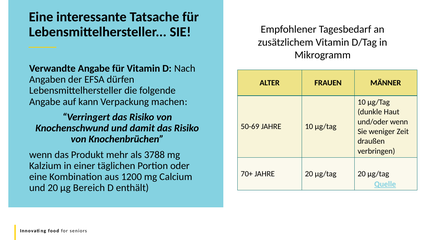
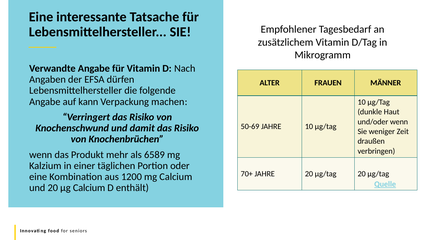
3788: 3788 -> 6589
µg Bereich: Bereich -> Calcium
